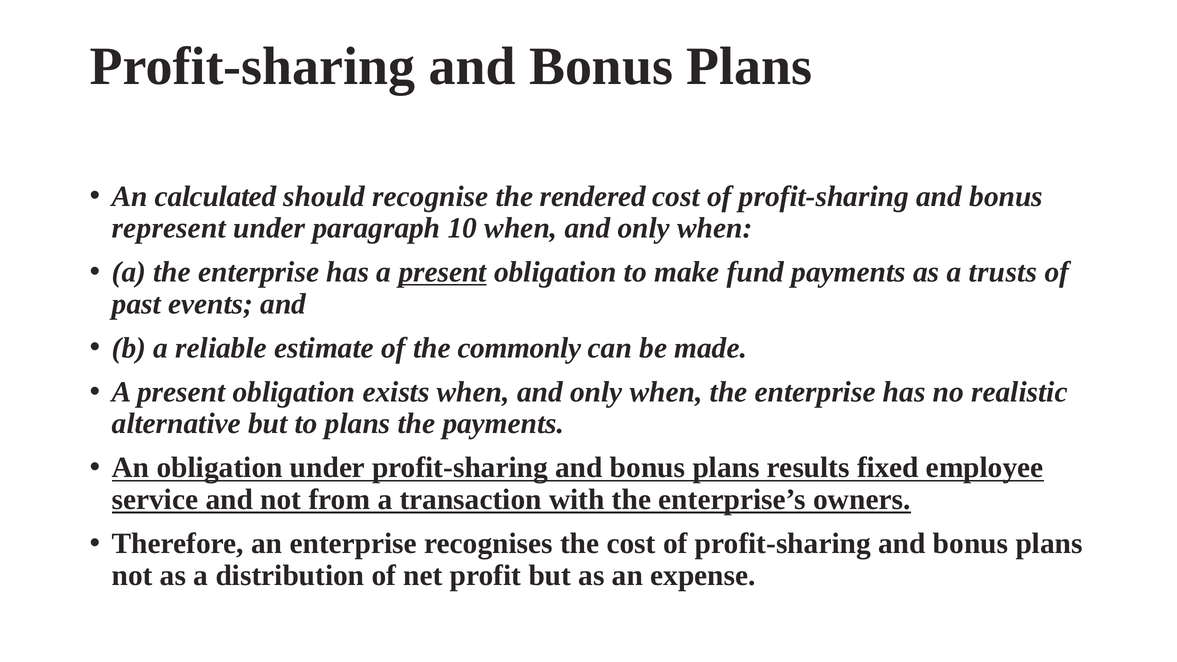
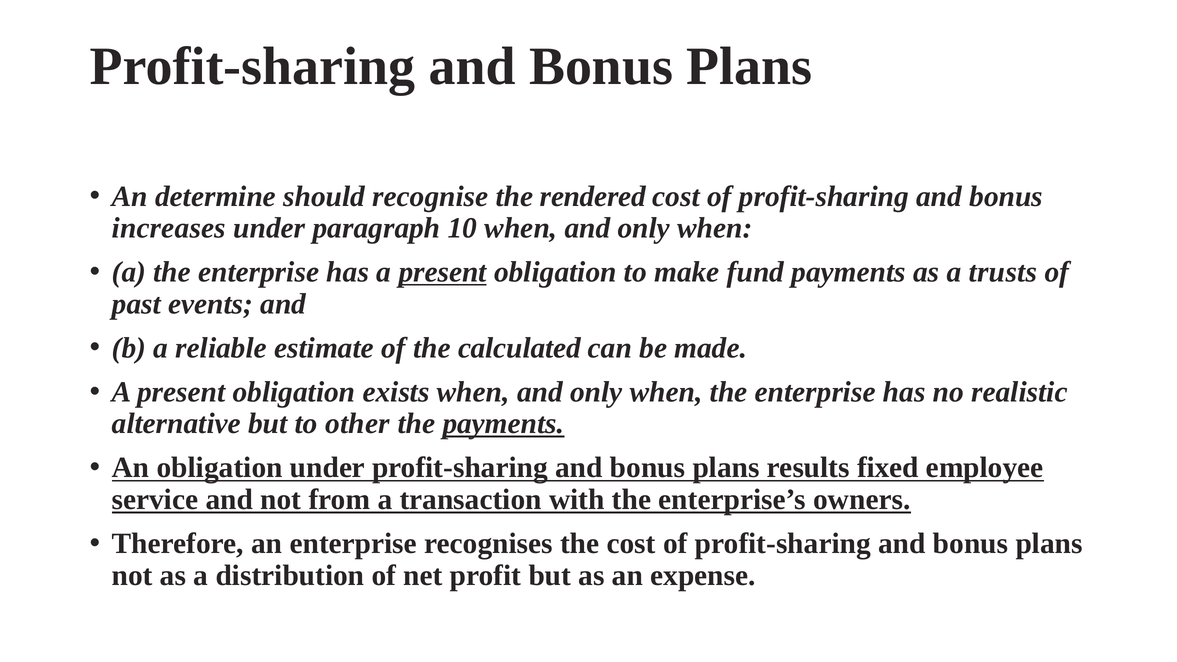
calculated: calculated -> determine
represent: represent -> increases
commonly: commonly -> calculated
to plans: plans -> other
payments at (503, 424) underline: none -> present
